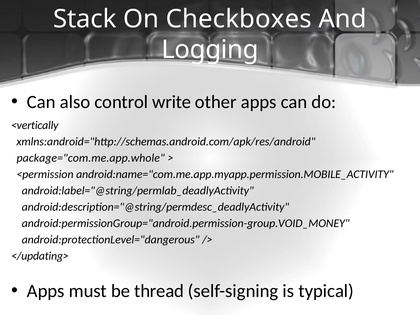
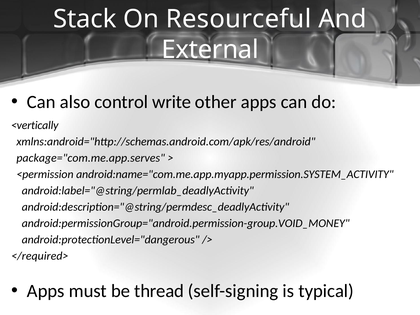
Checkboxes: Checkboxes -> Resourceful
Logging: Logging -> External
package="com.me.app.whole: package="com.me.app.whole -> package="com.me.app.serves
android:name="com.me.app.myapp.permission.MOBILE_ACTIVITY: android:name="com.me.app.myapp.permission.MOBILE_ACTIVITY -> android:name="com.me.app.myapp.permission.SYSTEM_ACTIVITY
</updating>: </updating> -> </required>
